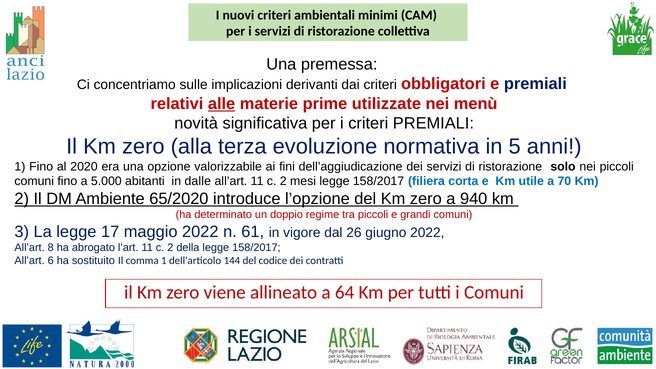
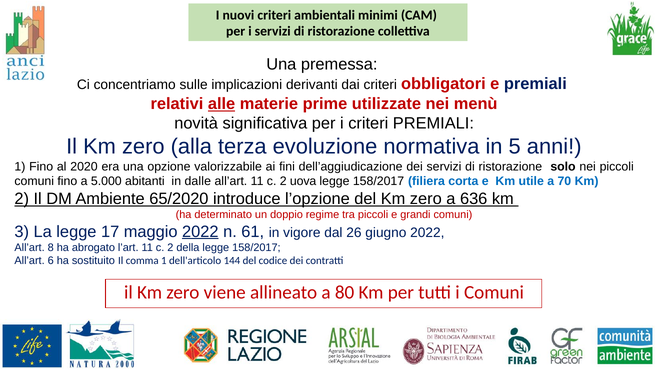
mesi: mesi -> uova
940: 940 -> 636
2022 at (200, 232) underline: none -> present
64: 64 -> 80
